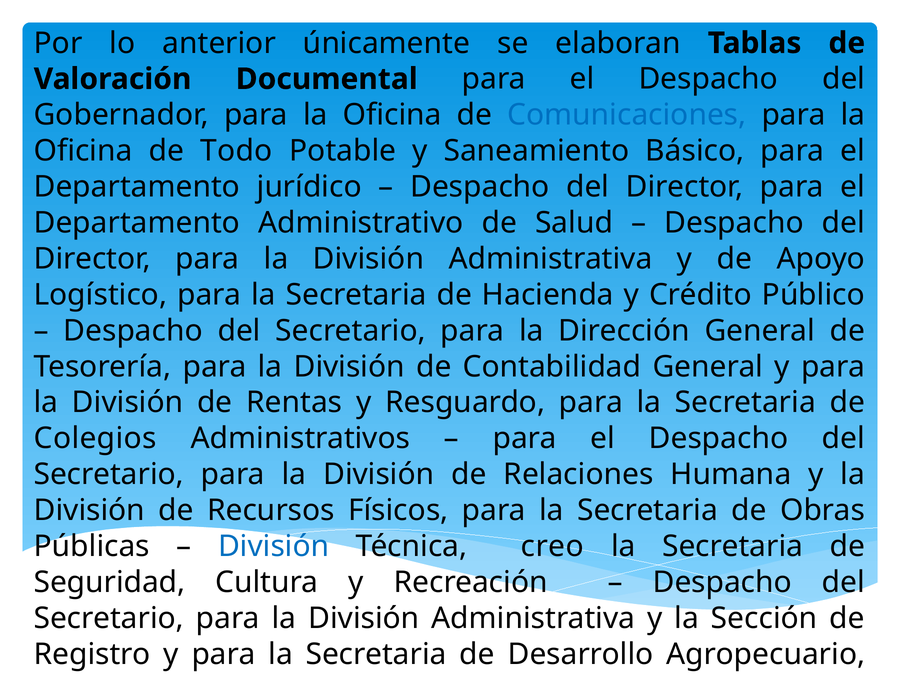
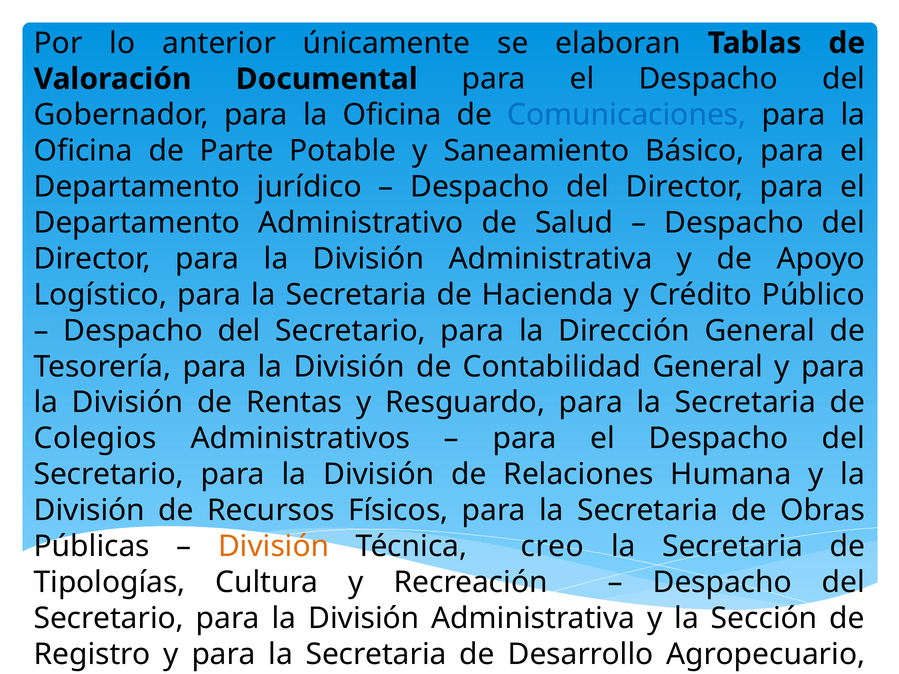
Todo: Todo -> Parte
División at (274, 547) colour: blue -> orange
Seguridad: Seguridad -> Tipologías
